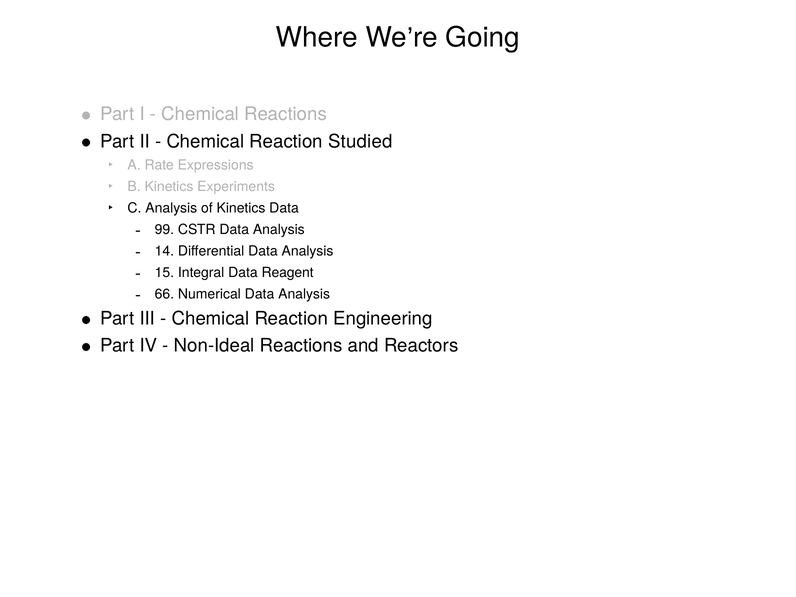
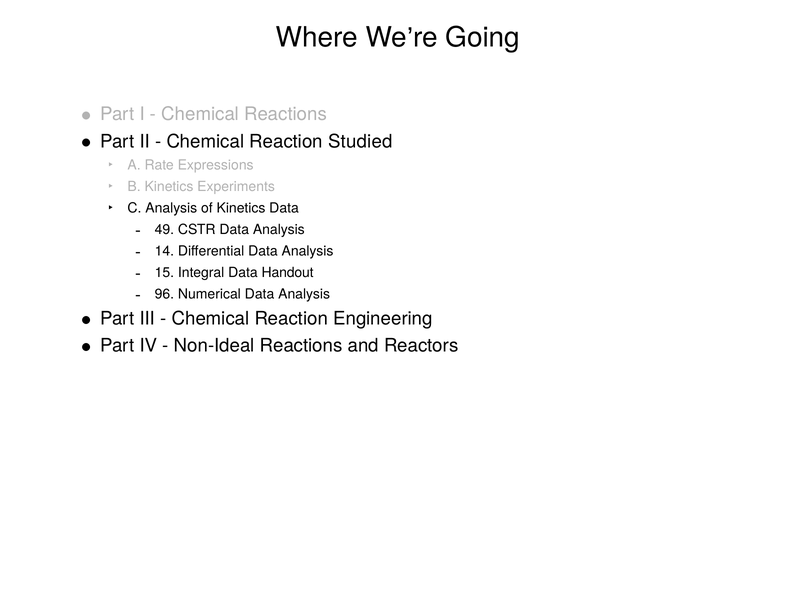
99: 99 -> 49
Reagent: Reagent -> Handout
66: 66 -> 96
